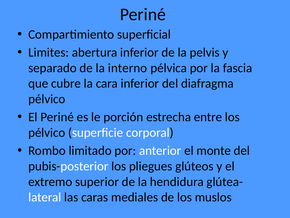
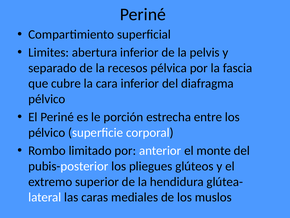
interno: interno -> recesos
